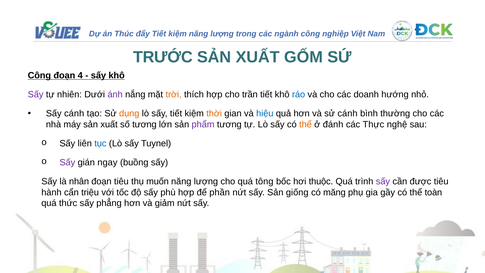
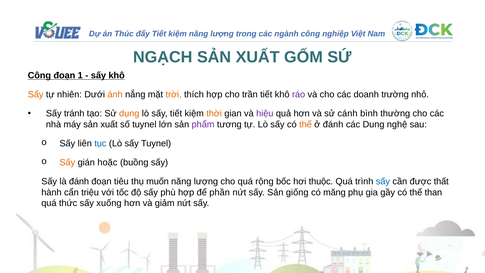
TRƯỚC: TRƯỚC -> NGẠCH
4: 4 -> 1
Sấy at (36, 94) colour: purple -> orange
ánh colour: purple -> orange
ráo colour: blue -> purple
hướng: hướng -> trường
Sấy cánh: cánh -> tránh
hiệu colour: blue -> purple
số tương: tương -> tuynel
Thực: Thực -> Dung
Sấy at (67, 162) colour: purple -> orange
ngay: ngay -> hoặc
là nhân: nhân -> đánh
tông: tông -> rộng
sấy at (383, 181) colour: purple -> blue
được tiêu: tiêu -> thất
toàn: toàn -> than
phẳng: phẳng -> xuống
